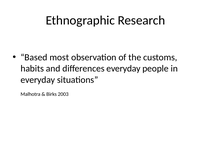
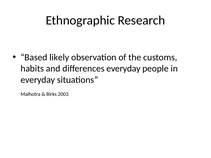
most: most -> likely
